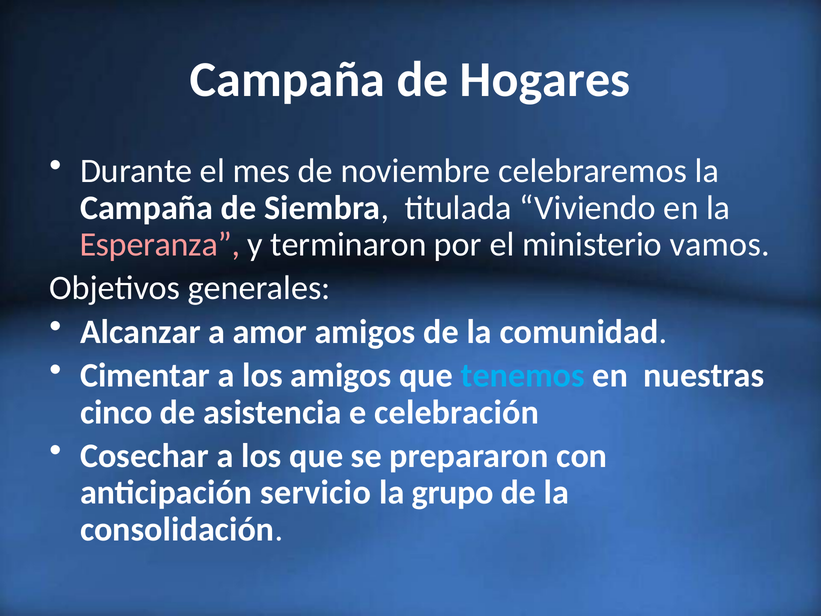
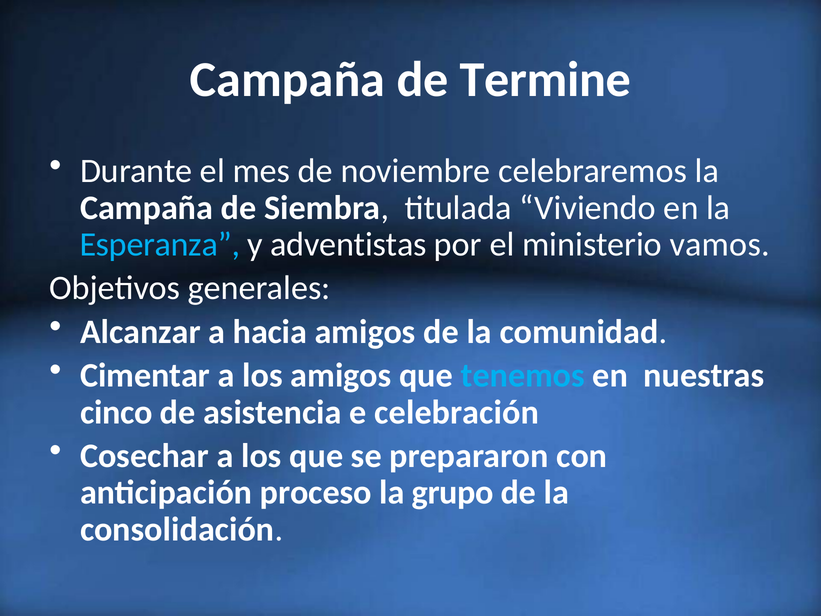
Hogares: Hogares -> Termine
Esperanza colour: pink -> light blue
terminaron: terminaron -> adventistas
amor: amor -> hacia
servicio: servicio -> proceso
